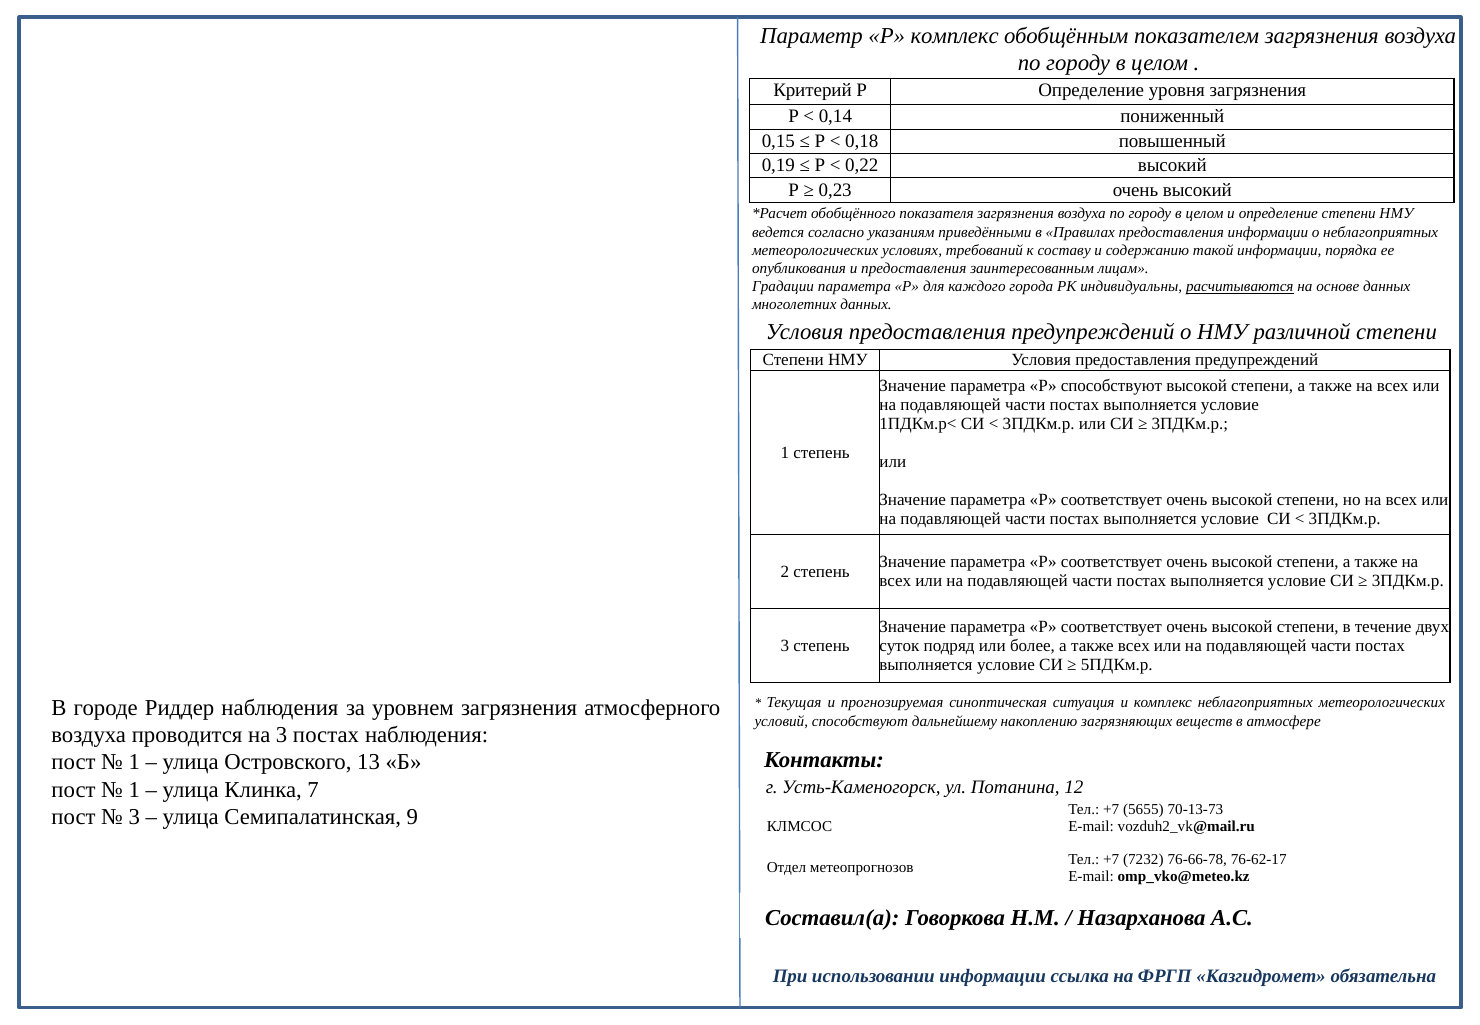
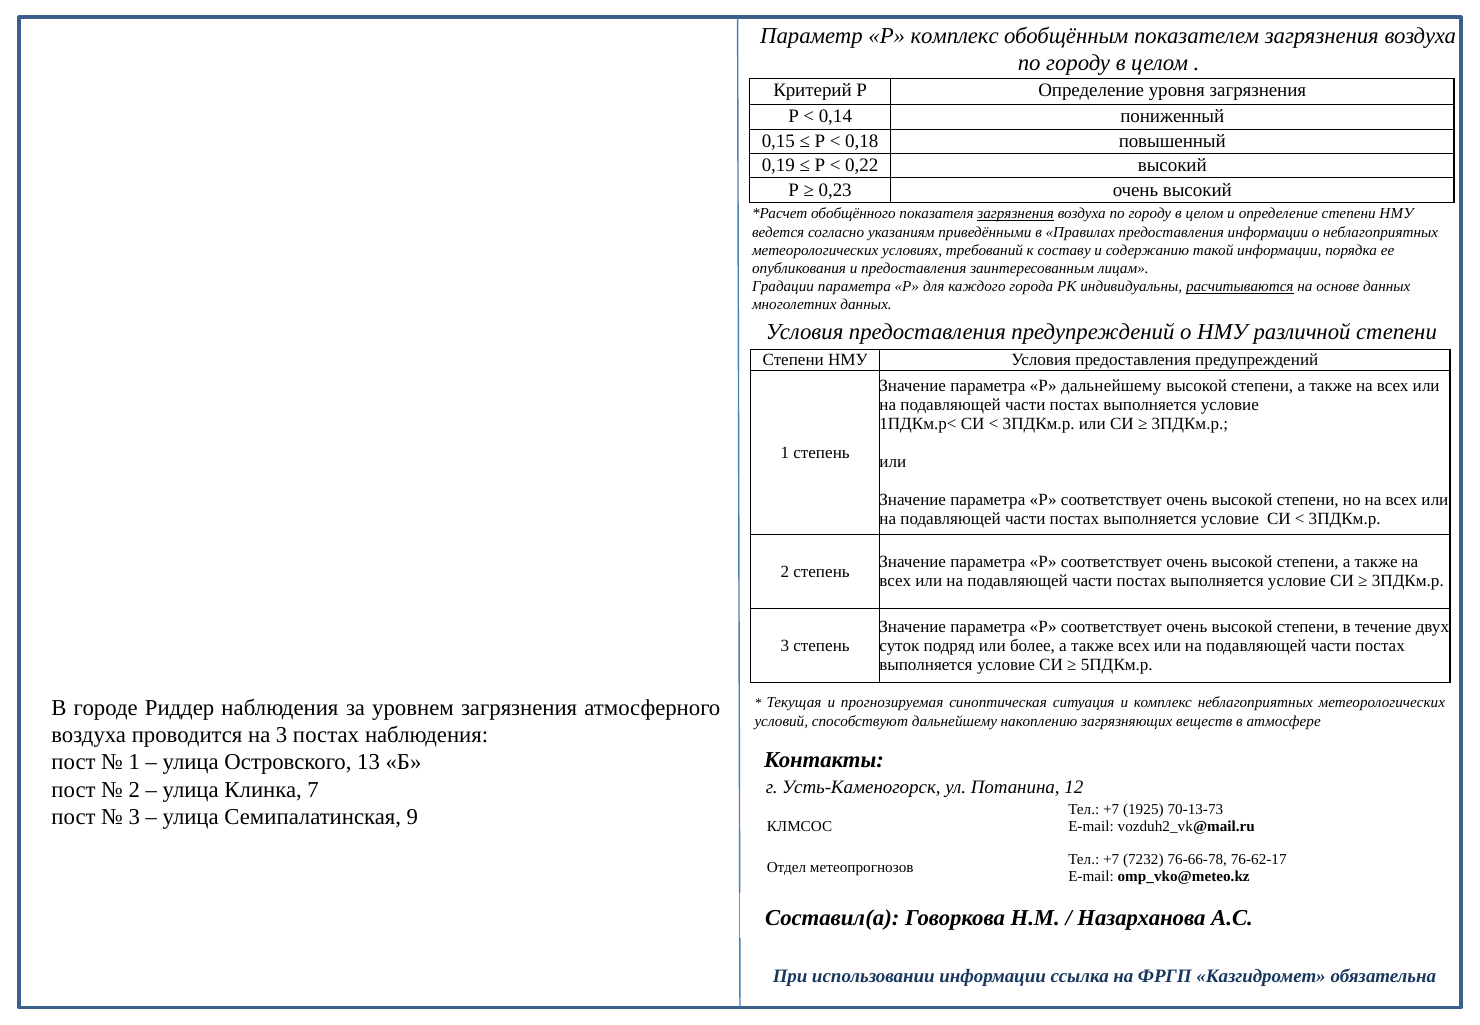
загрязнения at (1016, 214) underline: none -> present
Р способствуют: способствуют -> дальнейшему
1 at (134, 789): 1 -> 2
5655: 5655 -> 1925
